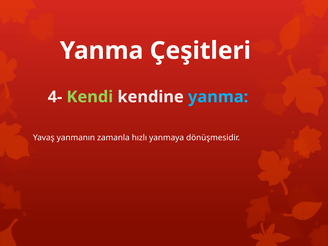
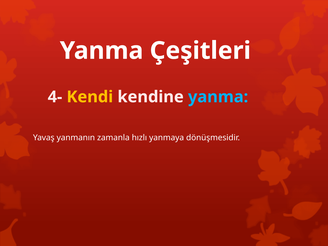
Kendi colour: light green -> yellow
